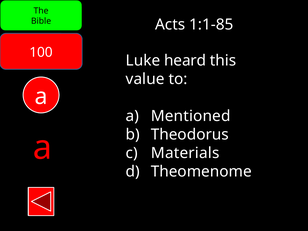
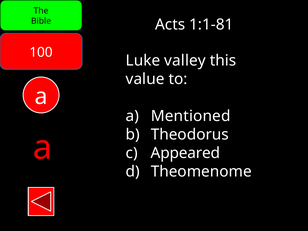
1:1-85: 1:1-85 -> 1:1-81
heard: heard -> valley
Materials: Materials -> Appeared
